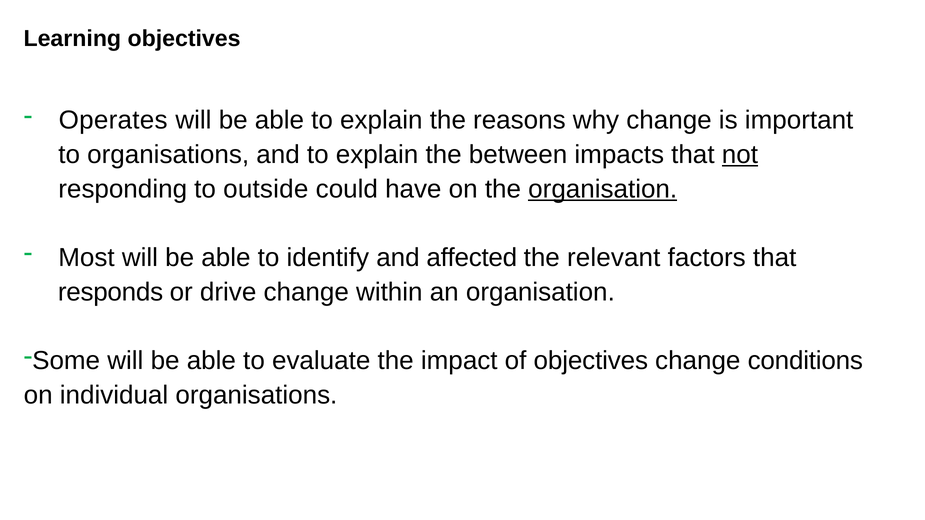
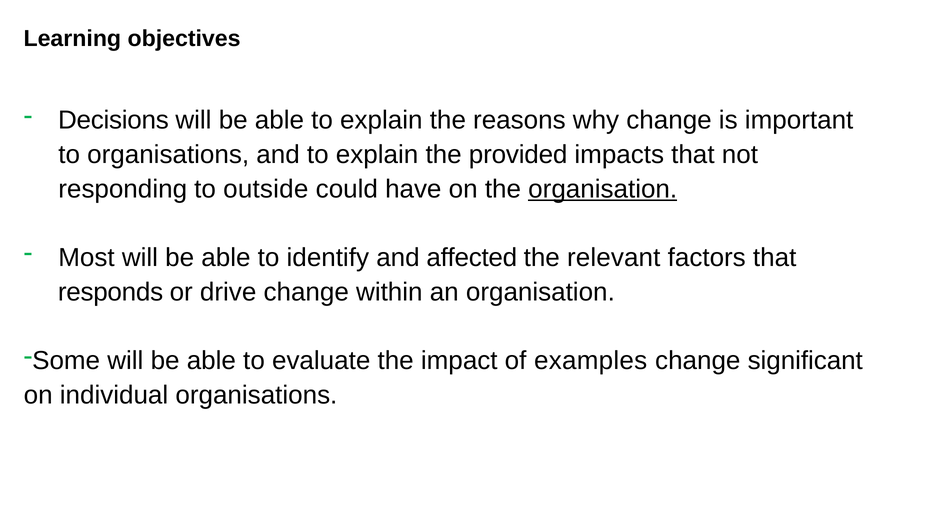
Operates: Operates -> Decisions
between: between -> provided
not underline: present -> none
of objectives: objectives -> examples
conditions: conditions -> significant
